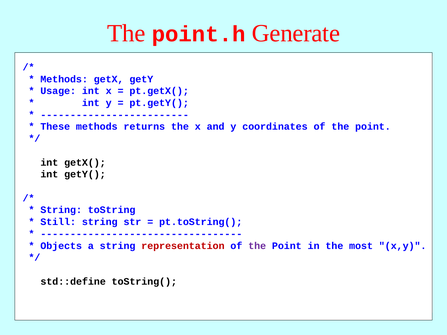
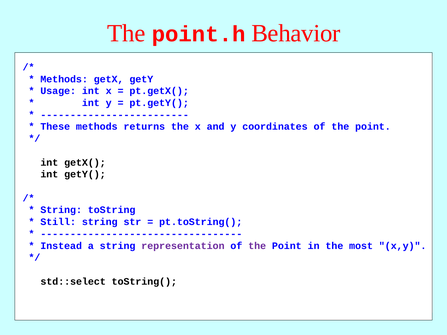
Generate: Generate -> Behavior
Objects: Objects -> Instead
representation colour: red -> purple
std::define: std::define -> std::select
